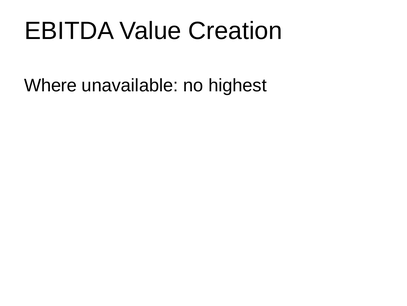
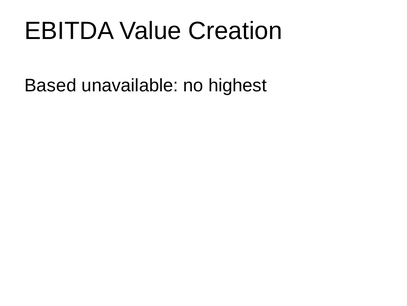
Where: Where -> Based
